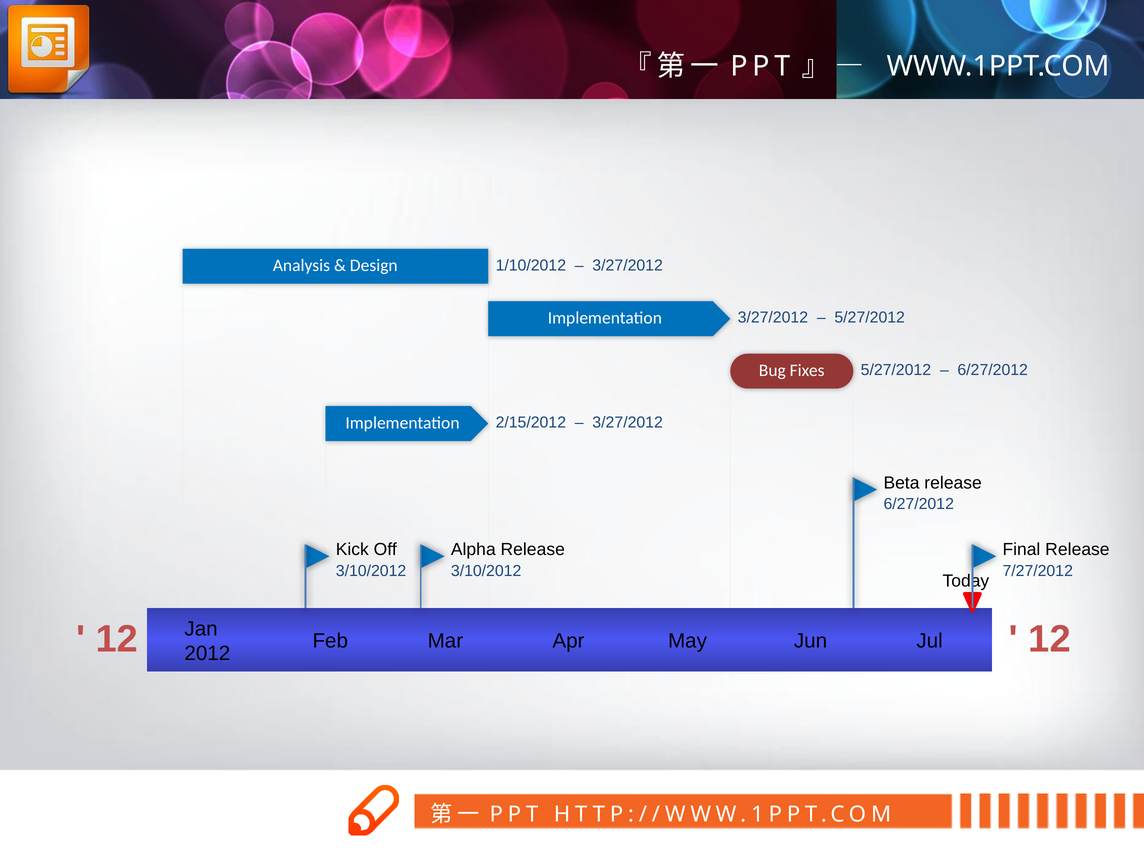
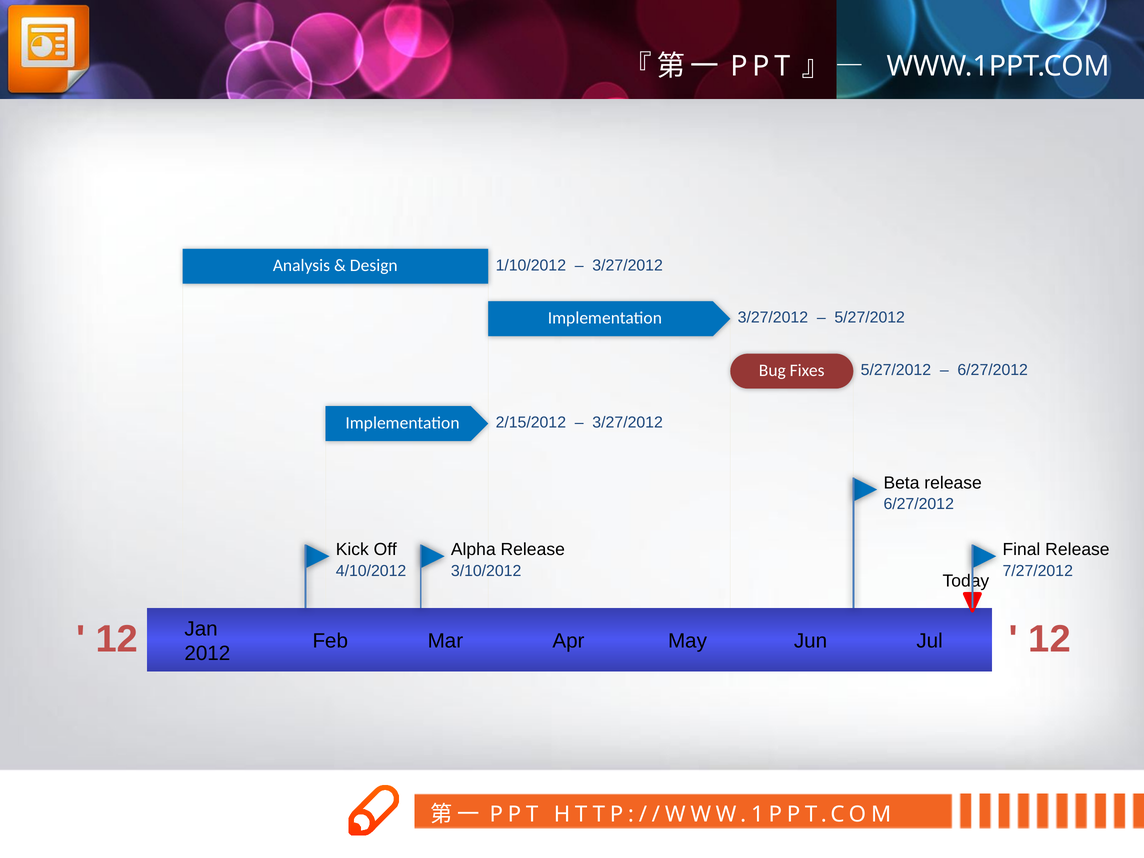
3/10/2012 at (371, 571): 3/10/2012 -> 4/10/2012
